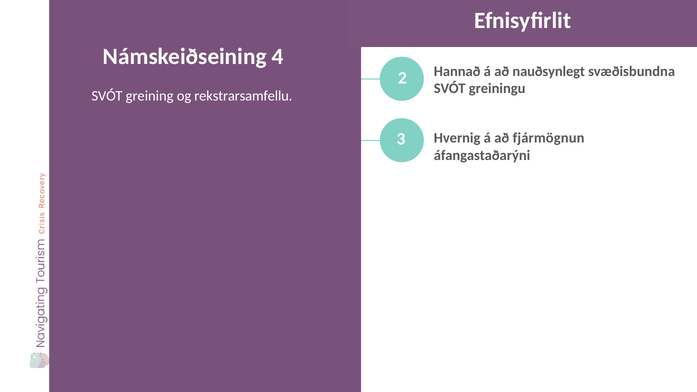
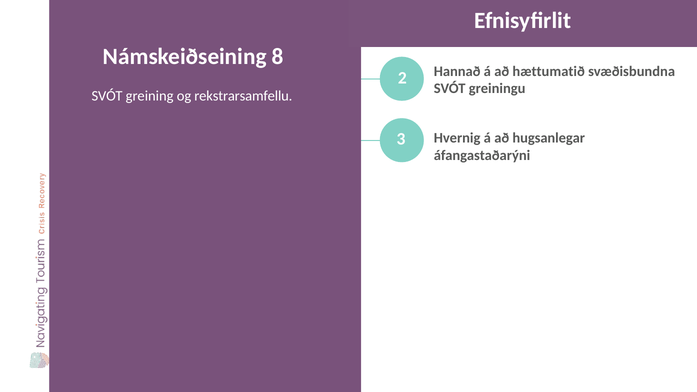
4: 4 -> 8
nauðsynlegt: nauðsynlegt -> hættumatið
fjármögnun: fjármögnun -> hugsanlegar
